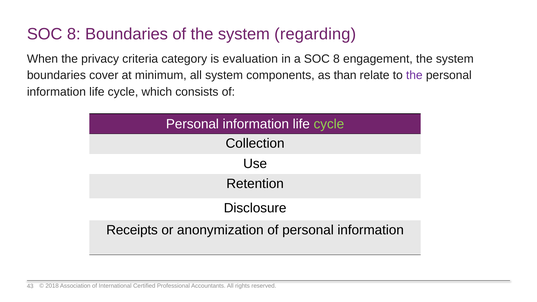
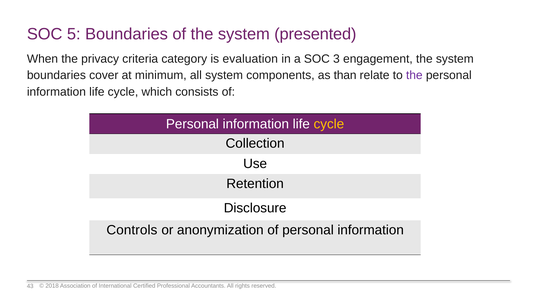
8 at (74, 34): 8 -> 5
regarding: regarding -> presented
a SOC 8: 8 -> 3
cycle at (329, 124) colour: light green -> yellow
Receipts: Receipts -> Controls
